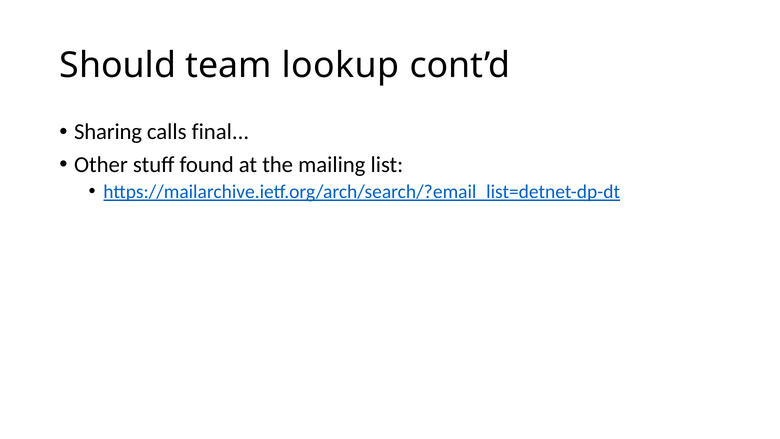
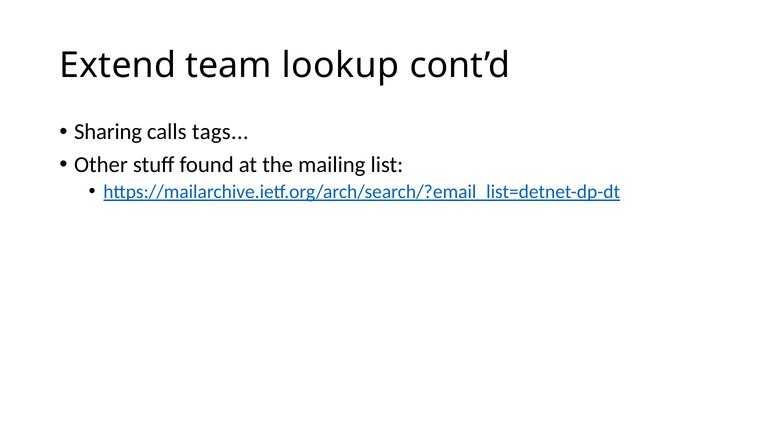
Should: Should -> Extend
final: final -> tags
